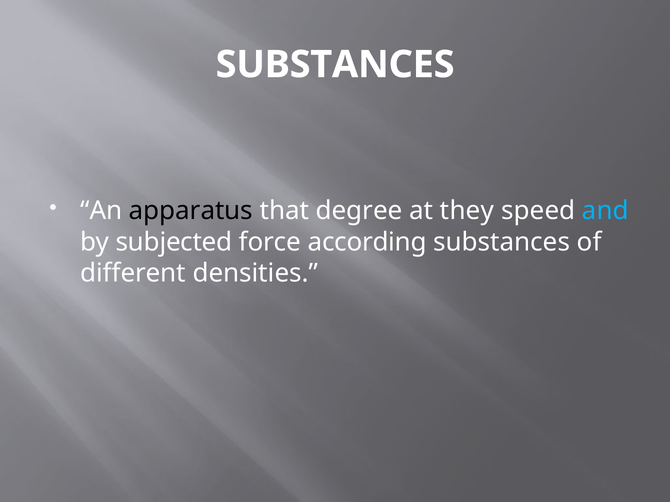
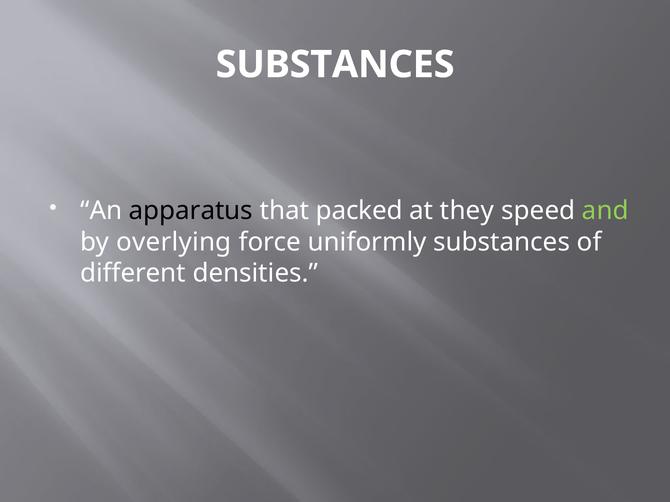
degree: degree -> packed
and colour: light blue -> light green
subjected: subjected -> overlying
according: according -> uniformly
